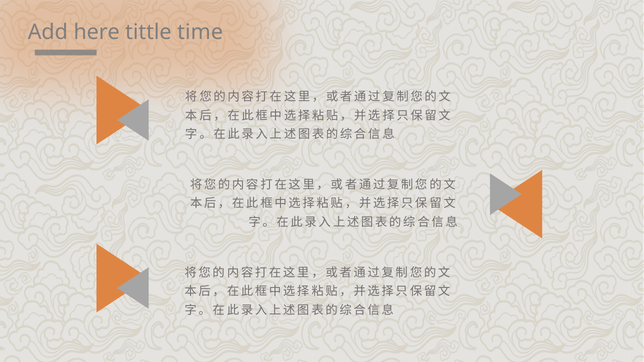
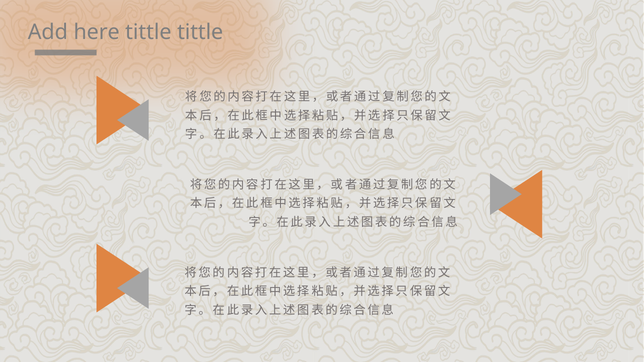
tittle time: time -> tittle
